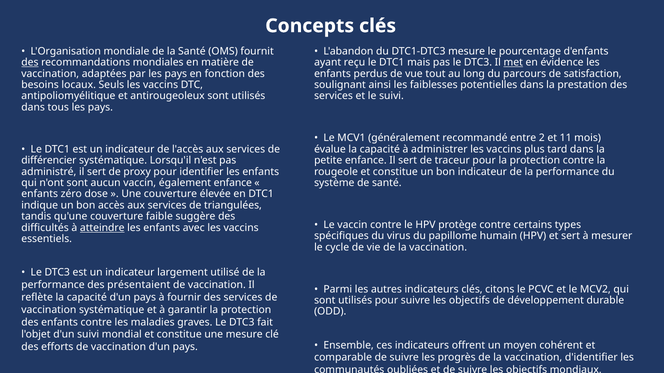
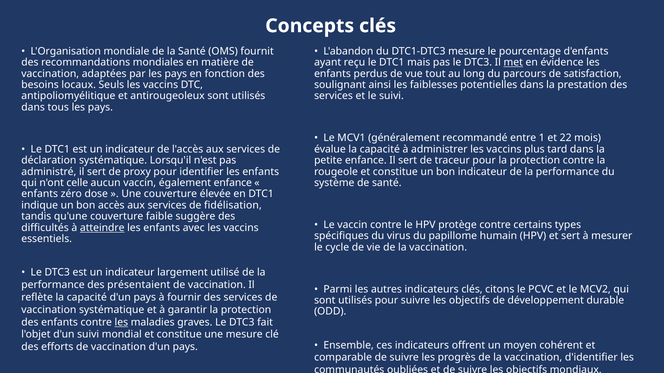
des at (30, 63) underline: present -> none
2: 2 -> 1
11: 11 -> 22
différencier: différencier -> déclaration
n'ont sont: sont -> celle
triangulées: triangulées -> fidélisation
les at (121, 323) underline: none -> present
